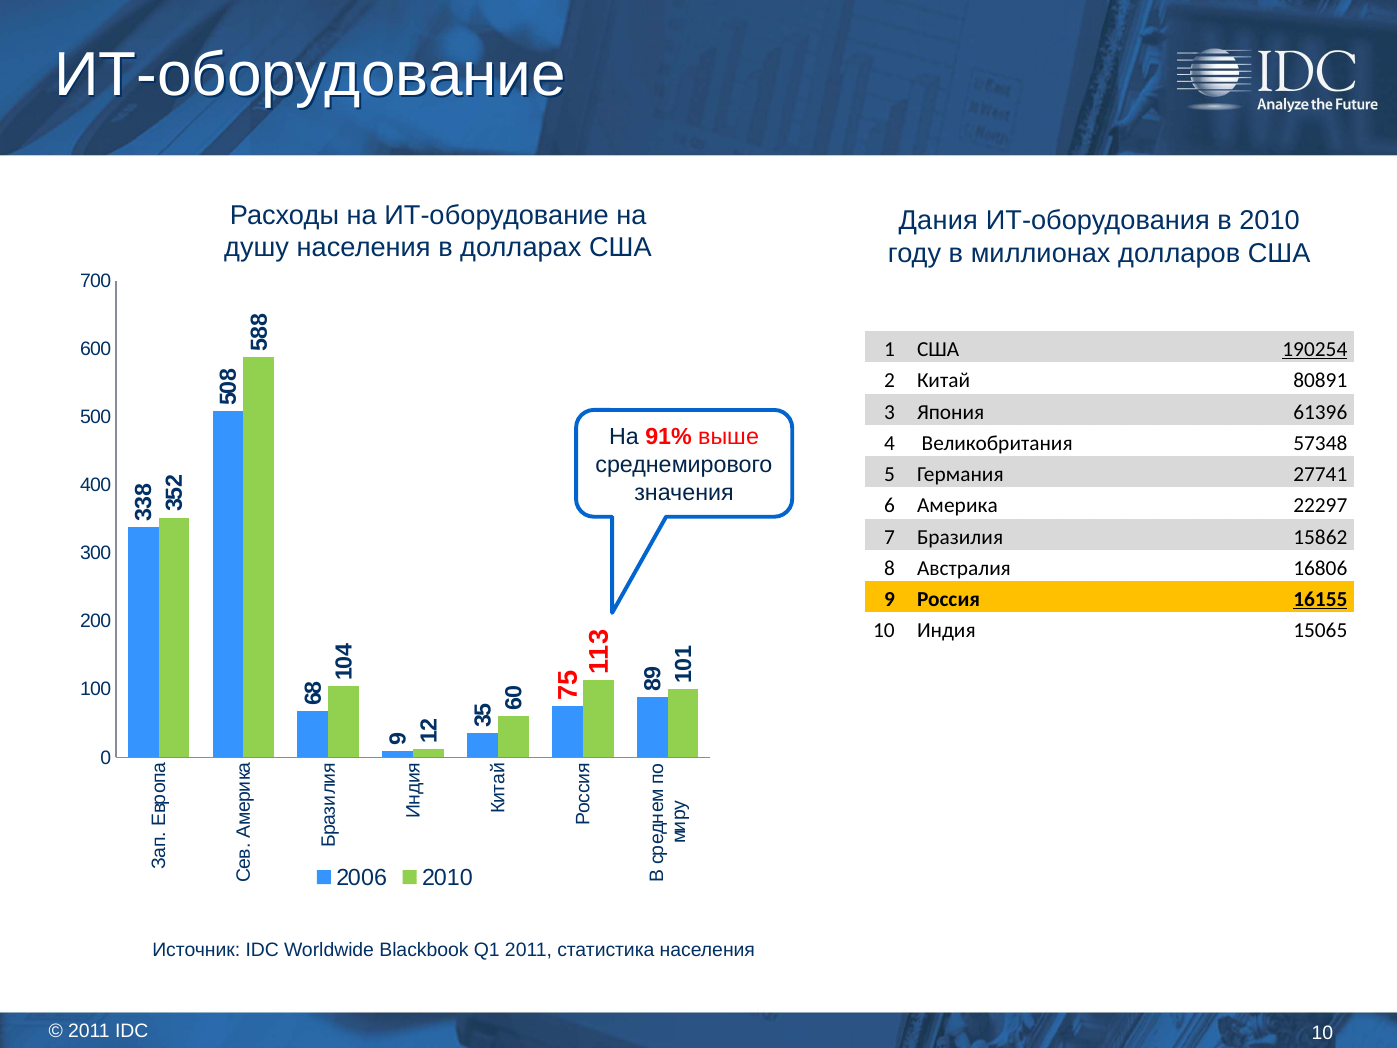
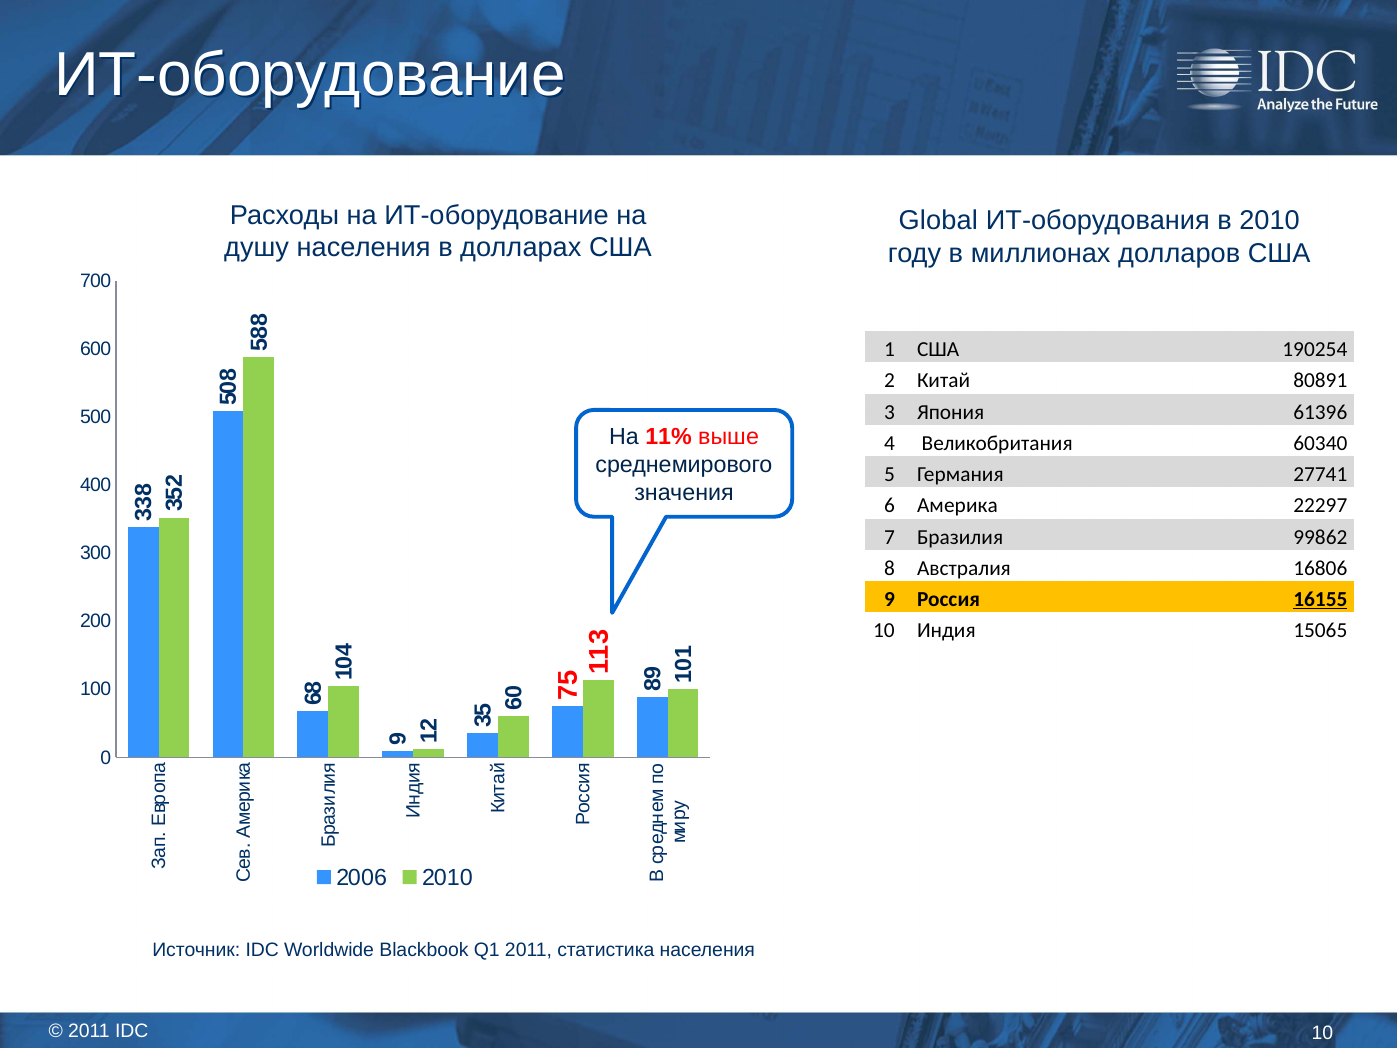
Дания: Дания -> Global
190254 underline: present -> none
91%: 91% -> 11%
57348: 57348 -> 60340
15862: 15862 -> 99862
